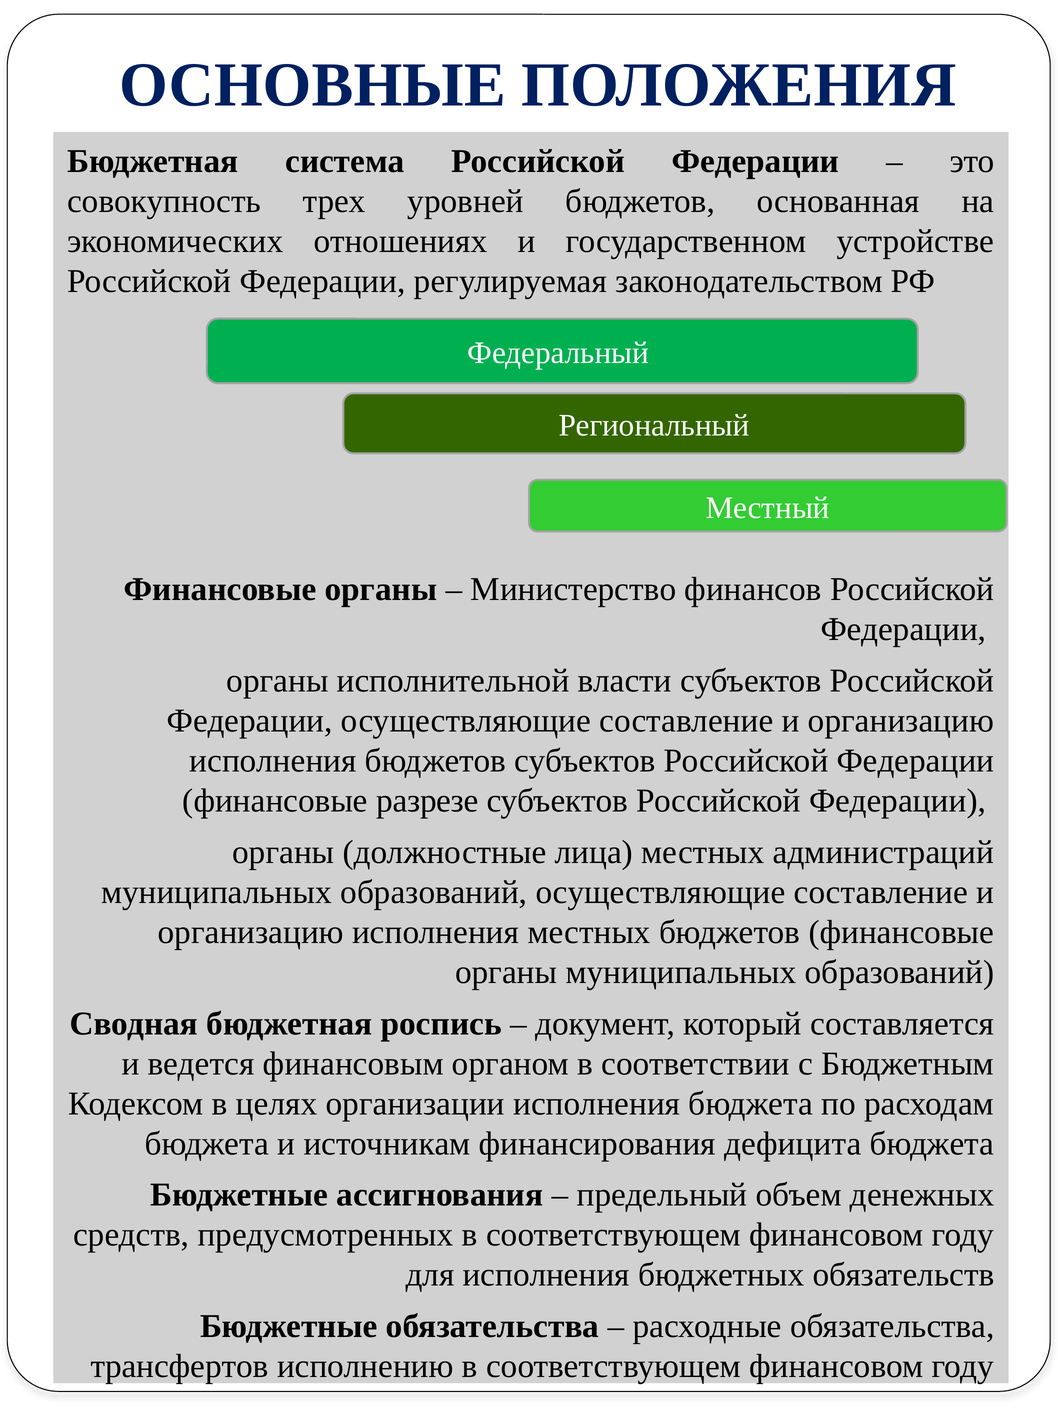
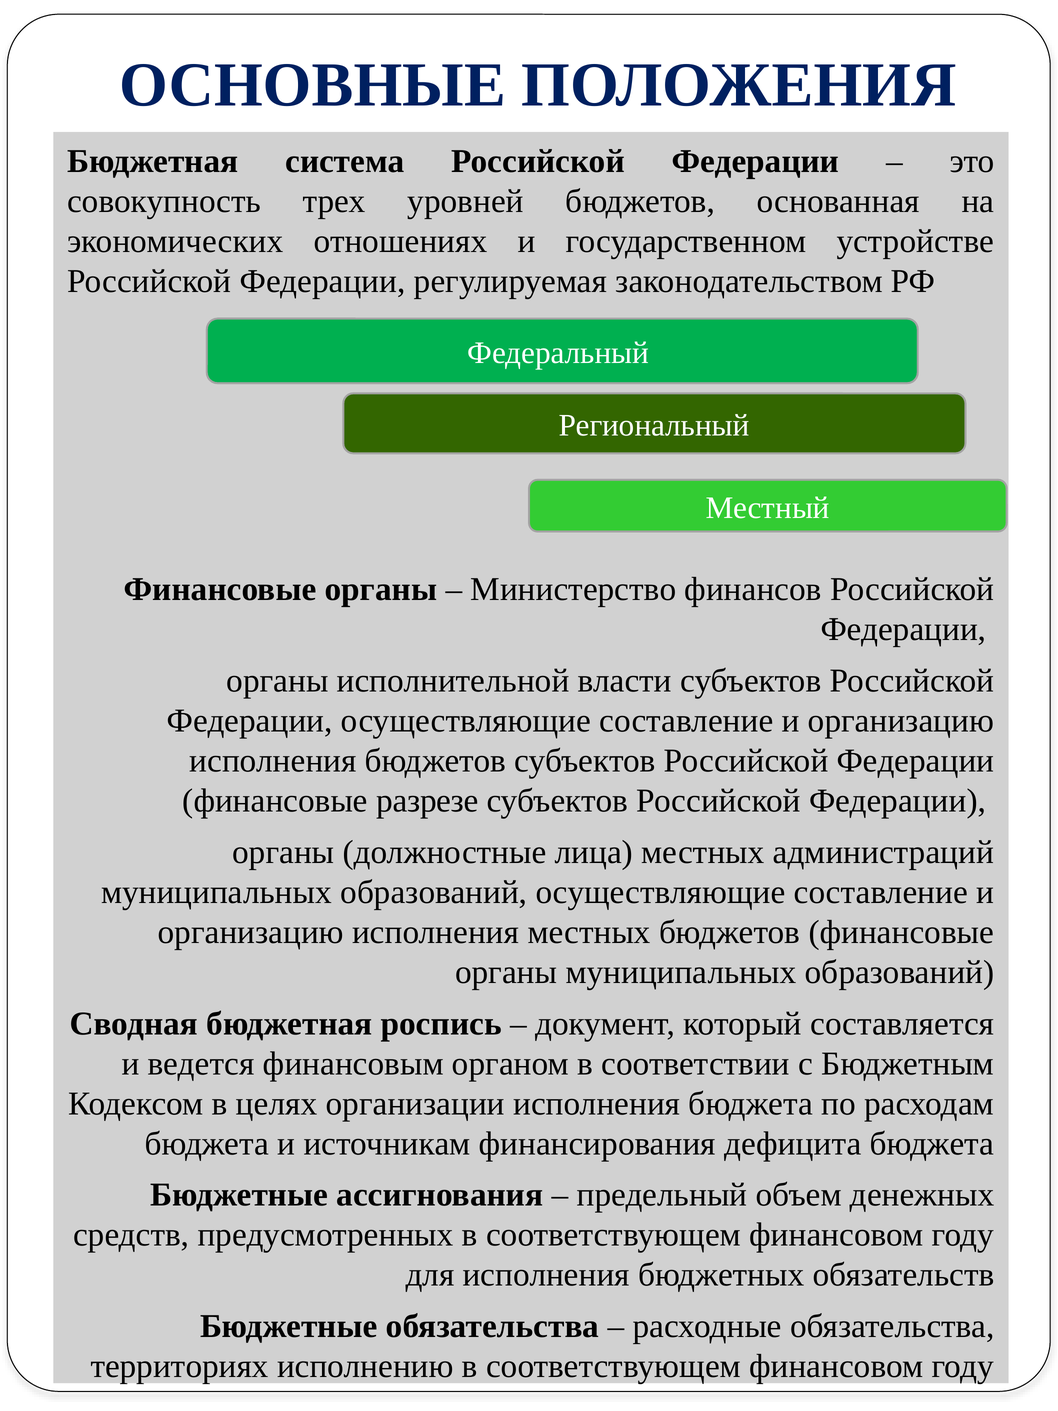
трансфертов: трансфертов -> территориях
